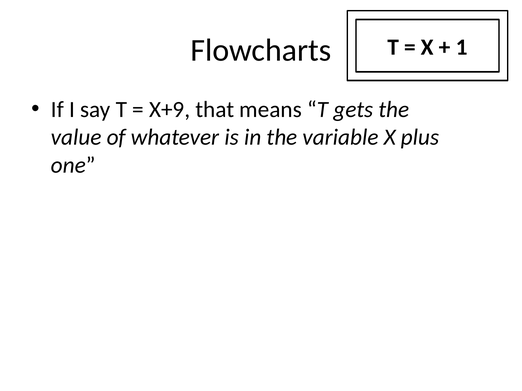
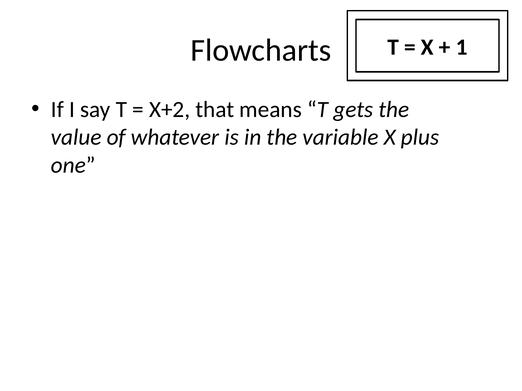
X+9: X+9 -> X+2
